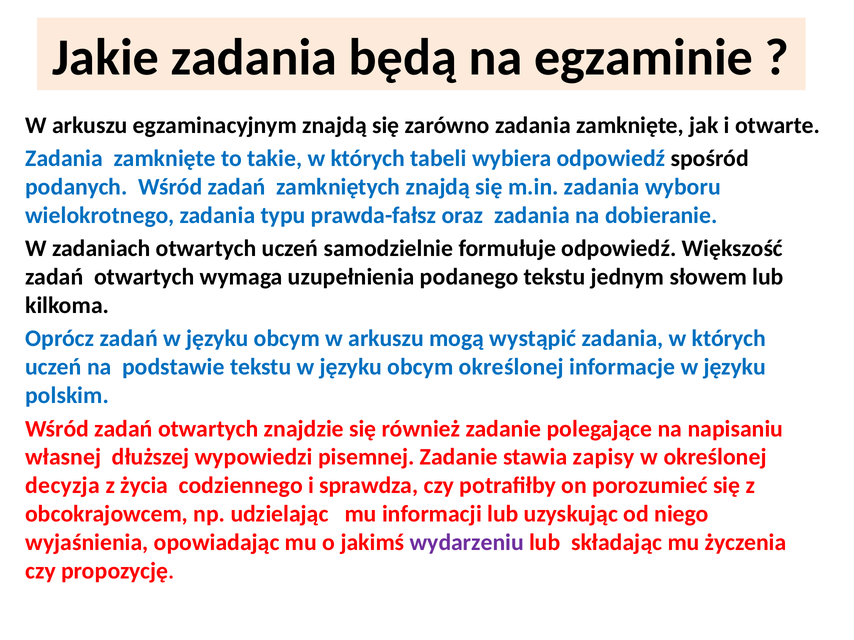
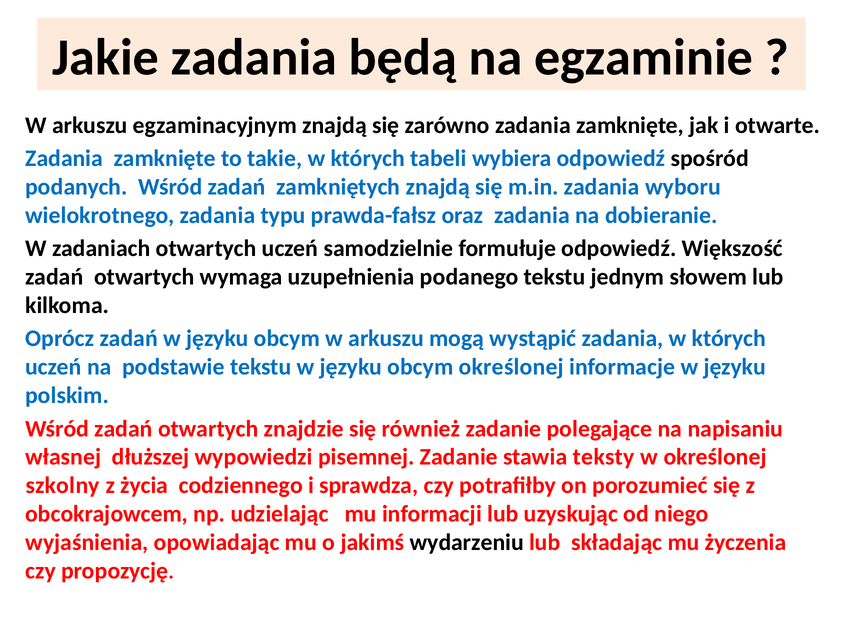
zapisy: zapisy -> teksty
decyzja: decyzja -> szkolny
wydarzeniu colour: purple -> black
